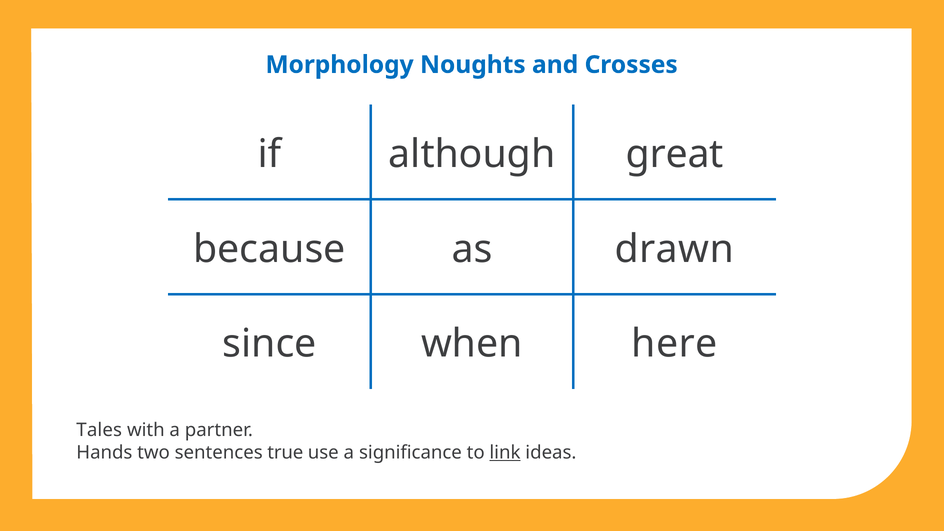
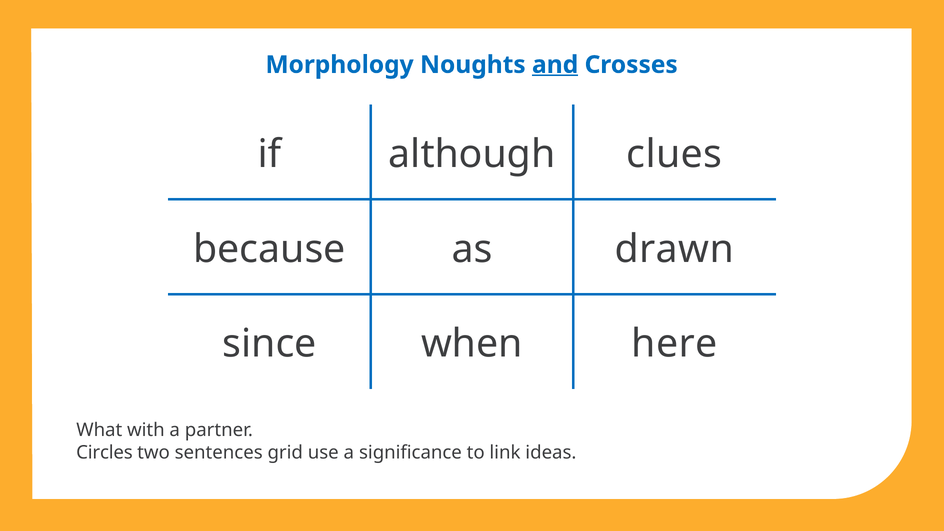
and underline: none -> present
great: great -> clues
Tales: Tales -> What
Hands: Hands -> Circles
true: true -> grid
link underline: present -> none
